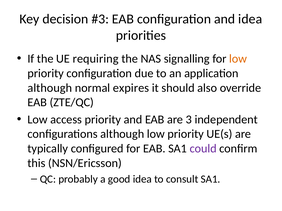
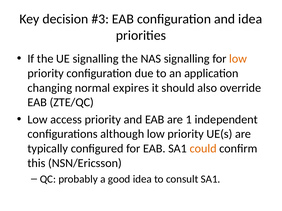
UE requiring: requiring -> signalling
although at (50, 88): although -> changing
3: 3 -> 1
could colour: purple -> orange
